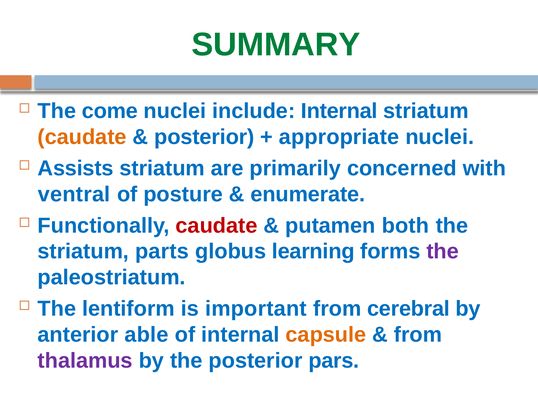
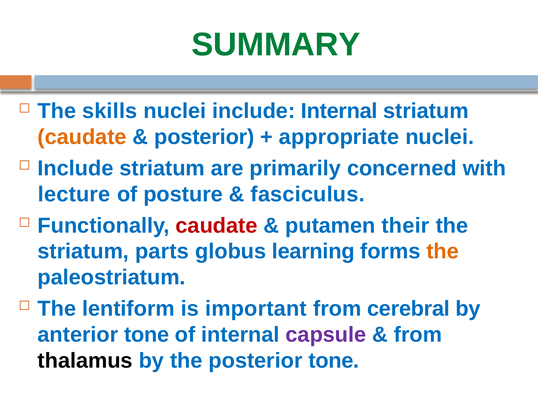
come: come -> skills
Assists at (76, 169): Assists -> Include
ventral: ventral -> lecture
enumerate: enumerate -> fasciculus
both: both -> their
the at (443, 252) colour: purple -> orange
anterior able: able -> tone
capsule colour: orange -> purple
thalamus colour: purple -> black
posterior pars: pars -> tone
